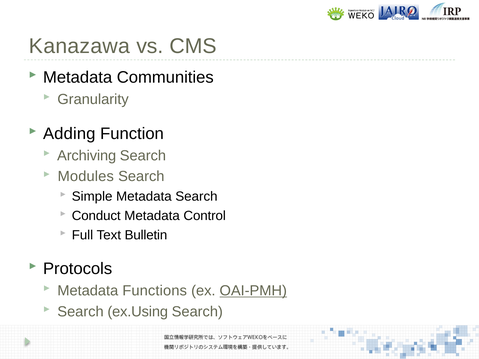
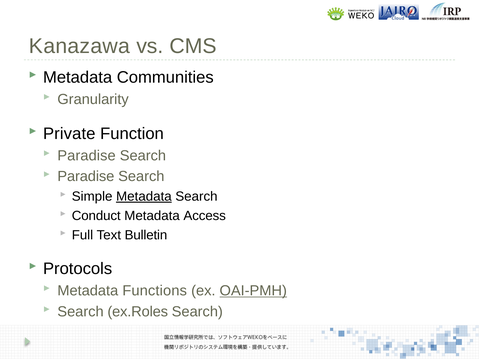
Adding: Adding -> Private
Archiving at (87, 156): Archiving -> Paradise
Modules at (86, 177): Modules -> Paradise
Metadata at (144, 197) underline: none -> present
Control: Control -> Access
ex.Using: ex.Using -> ex.Roles
